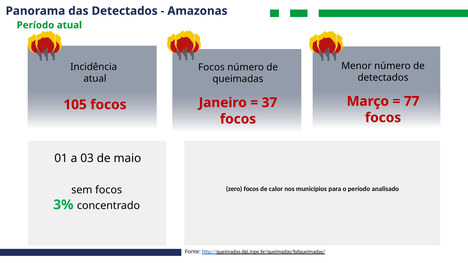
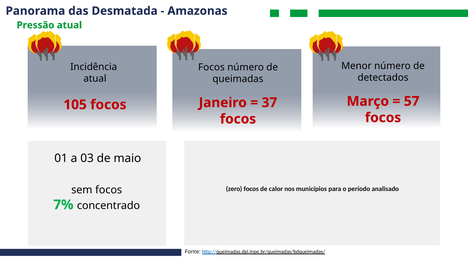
das Detectados: Detectados -> Desmatada
Período at (35, 25): Período -> Pressão
77: 77 -> 57
3%: 3% -> 7%
